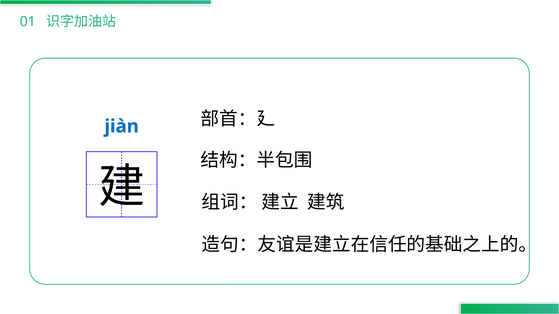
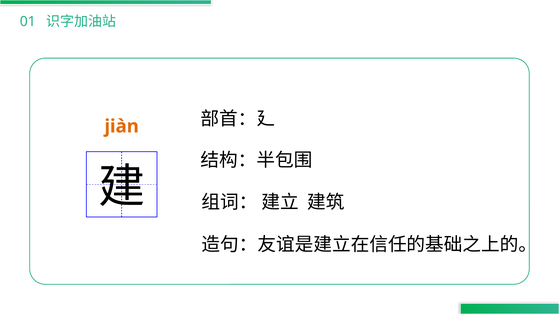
jiàn colour: blue -> orange
